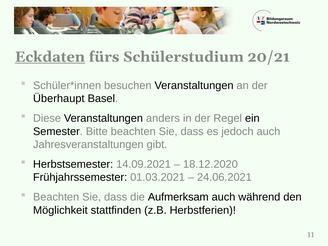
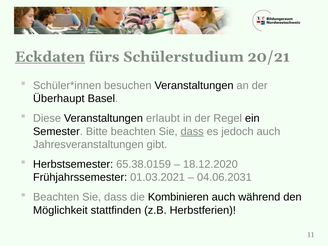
anders: anders -> erlaubt
dass at (192, 131) underline: none -> present
14.09.2021: 14.09.2021 -> 65.38.0159
24.06.2021: 24.06.2021 -> 04.06.2031
Aufmerksam: Aufmerksam -> Kombinieren
